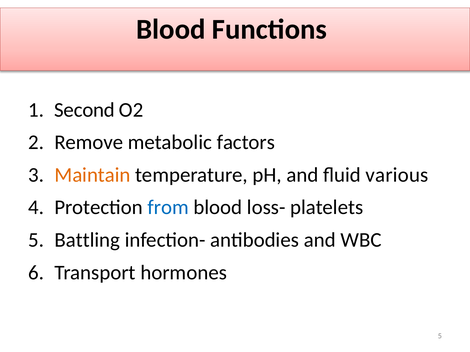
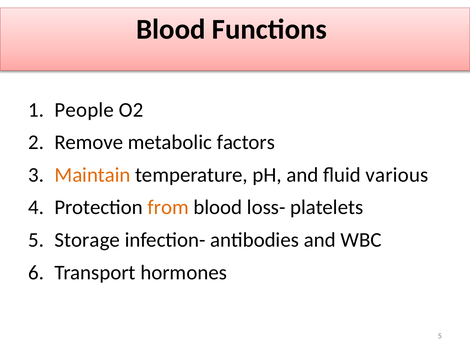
Second: Second -> People
from colour: blue -> orange
Battling: Battling -> Storage
